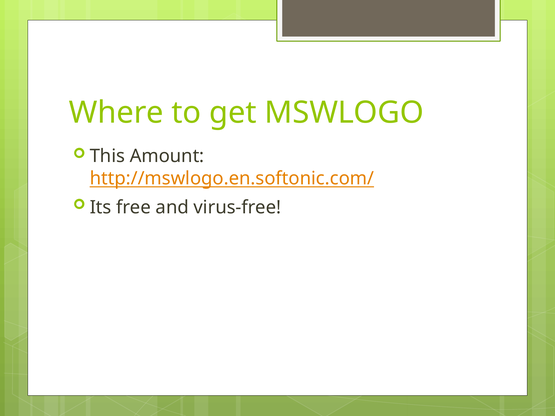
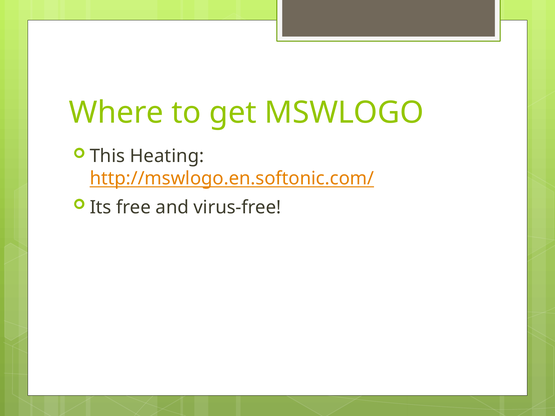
Amount: Amount -> Heating
